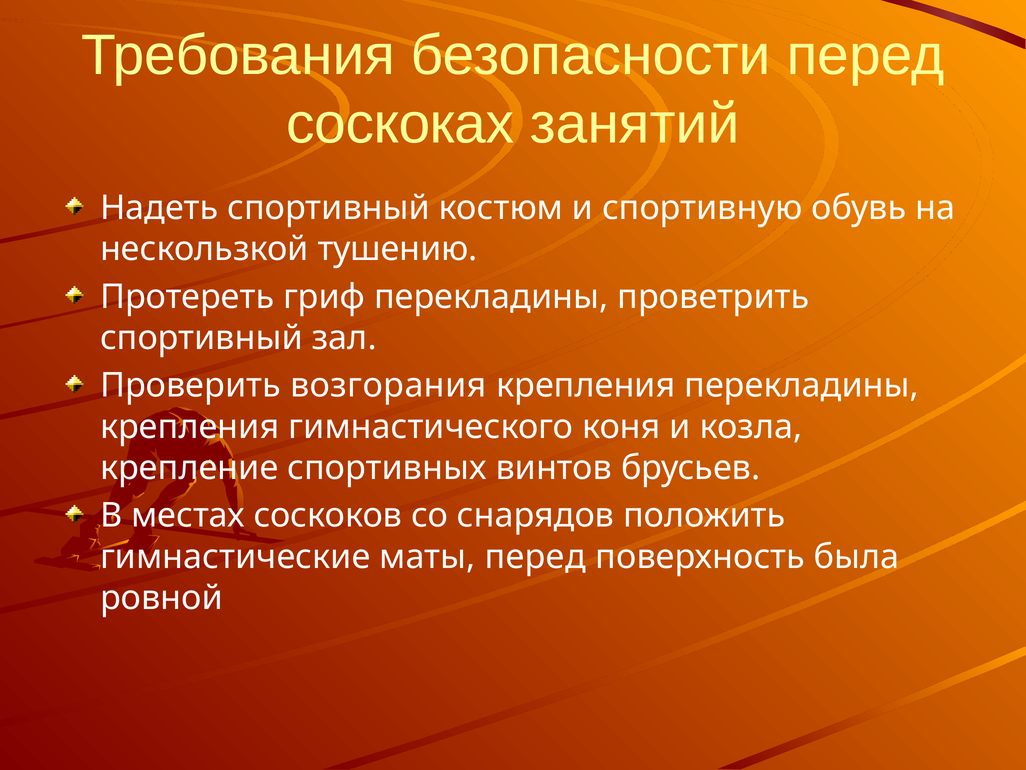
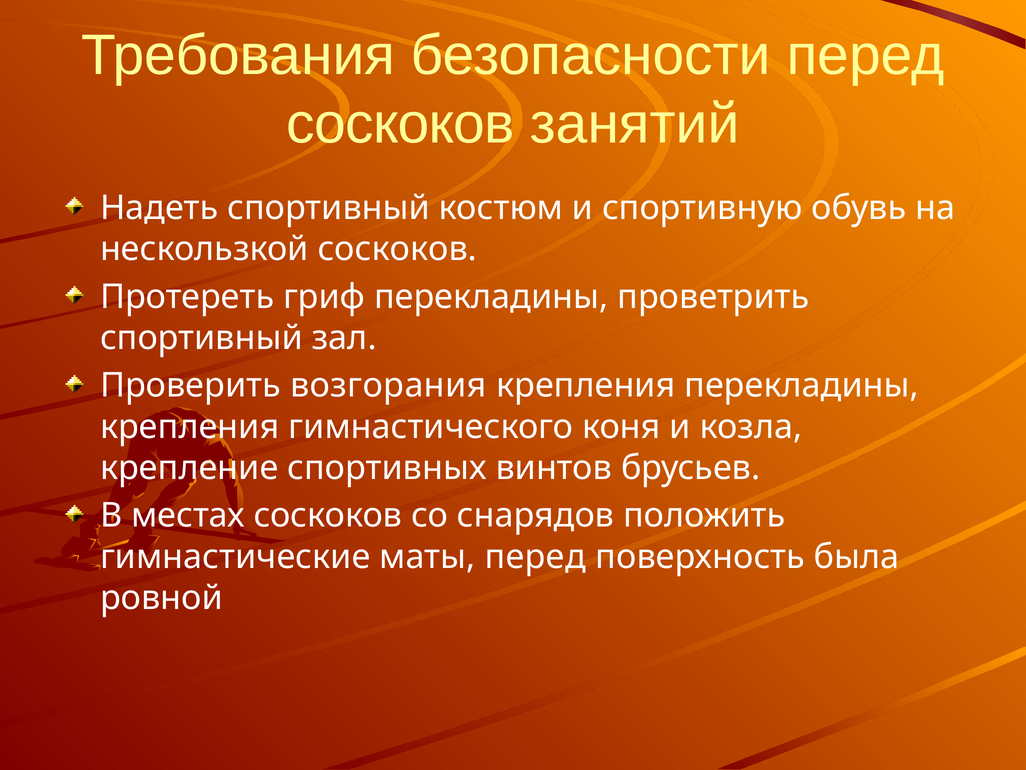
соскоках at (400, 124): соскоках -> соскоков
нескользкой тушению: тушению -> соскоков
